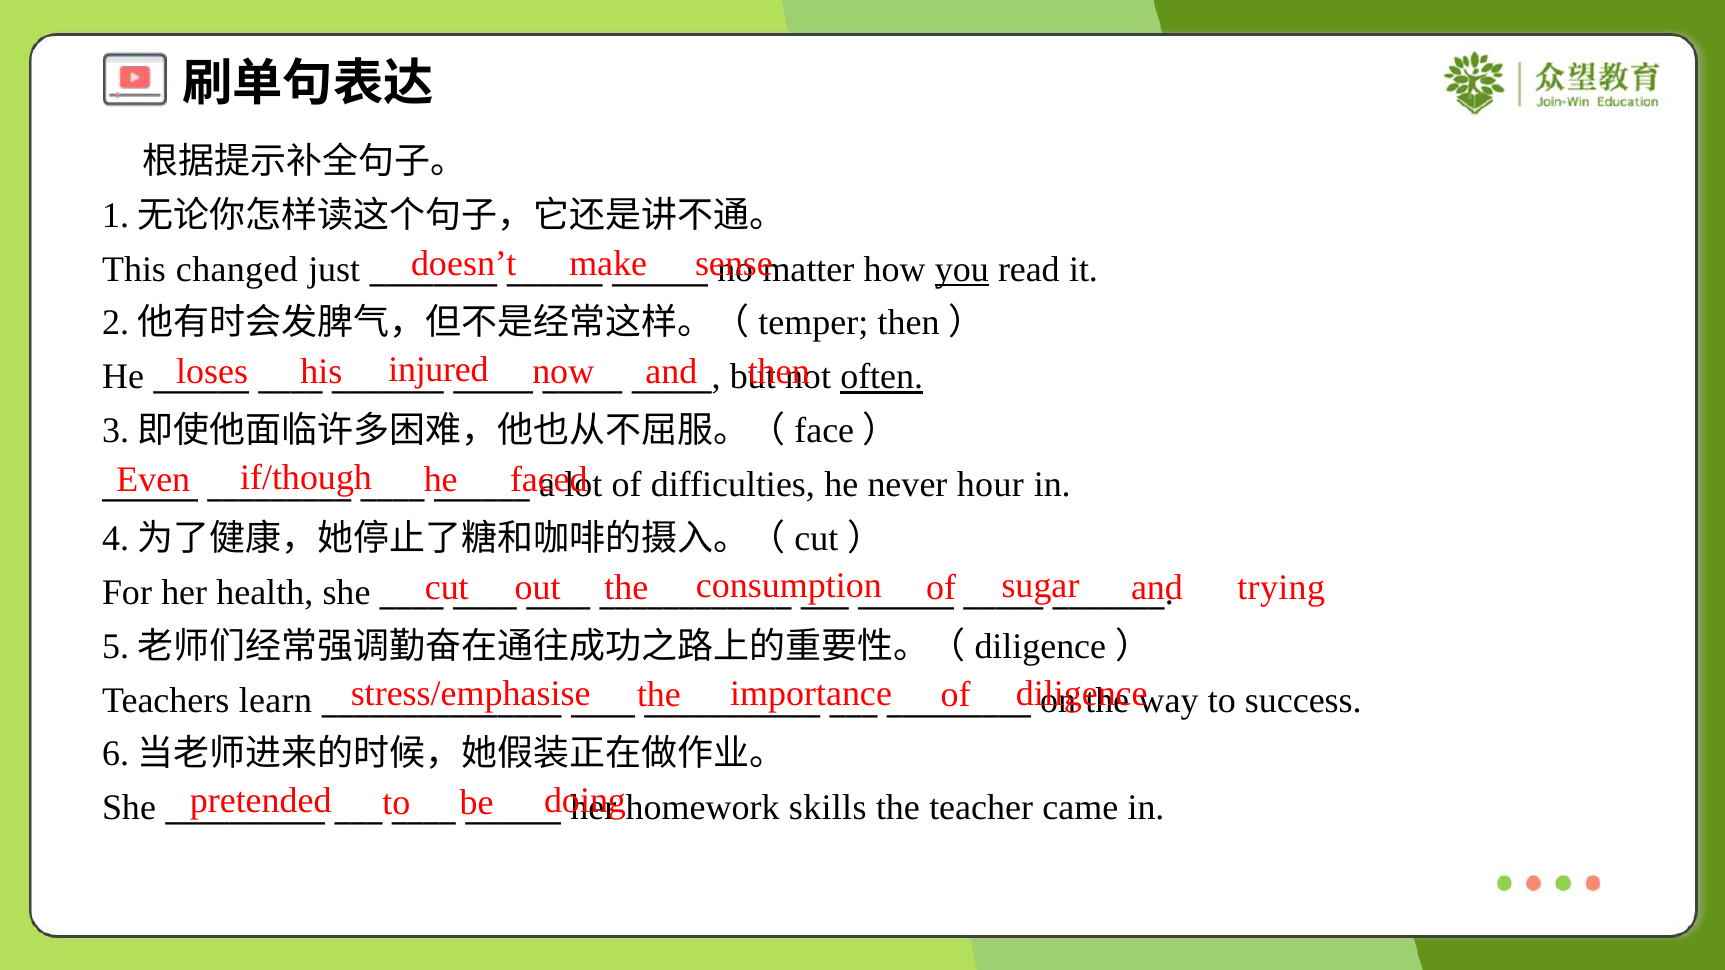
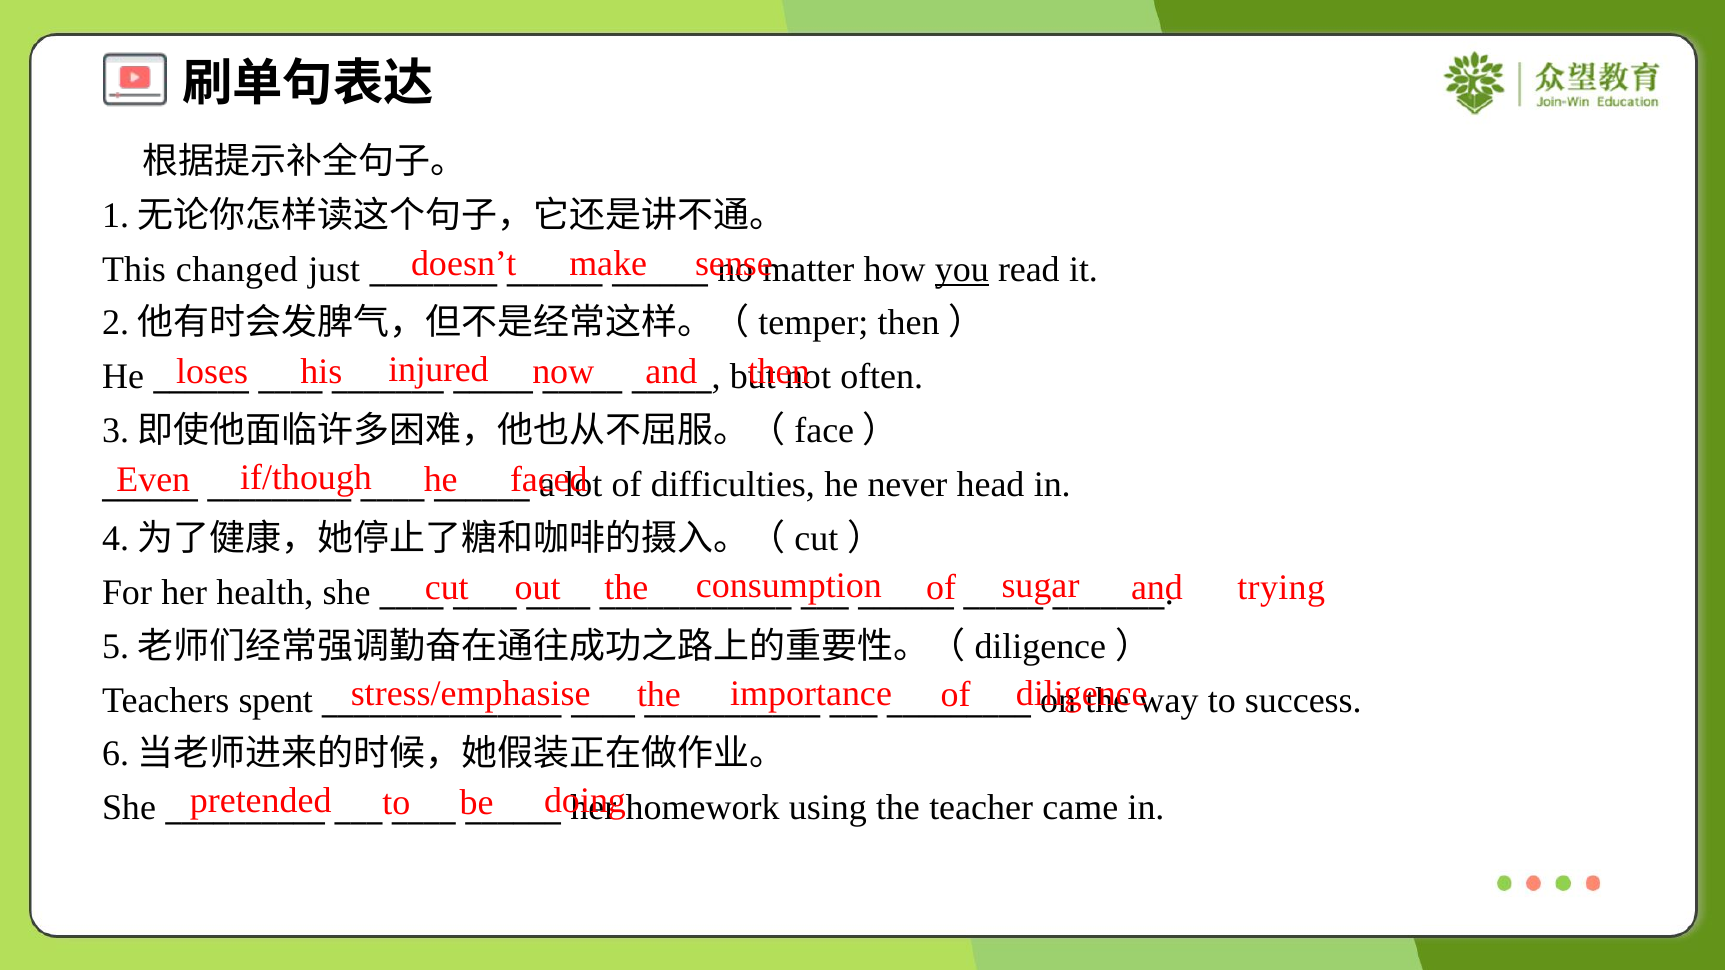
often underline: present -> none
hour: hour -> head
learn: learn -> spent
skills: skills -> using
